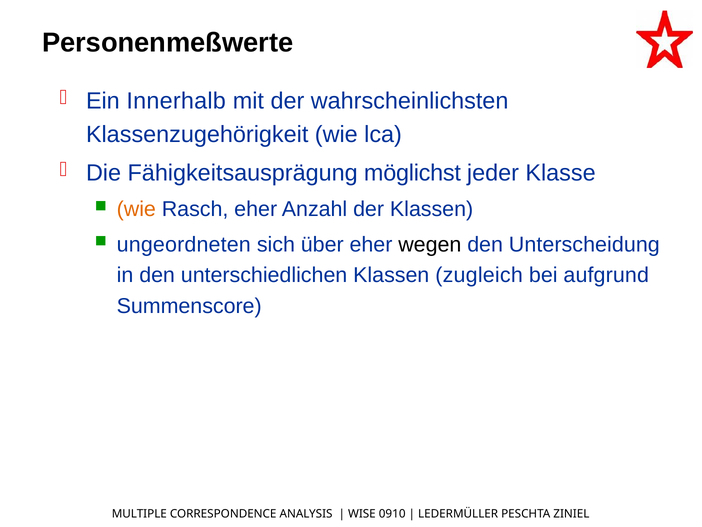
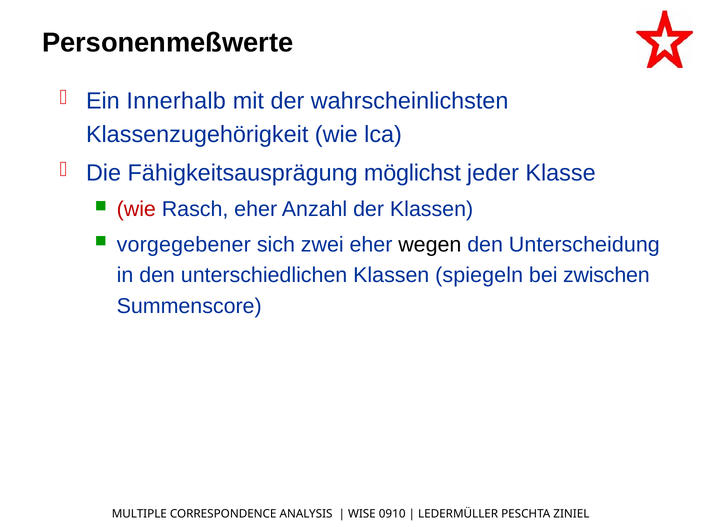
wie at (136, 209) colour: orange -> red
ungeordneten: ungeordneten -> vorgegebener
über: über -> zwei
zugleich: zugleich -> spiegeln
aufgrund: aufgrund -> zwischen
